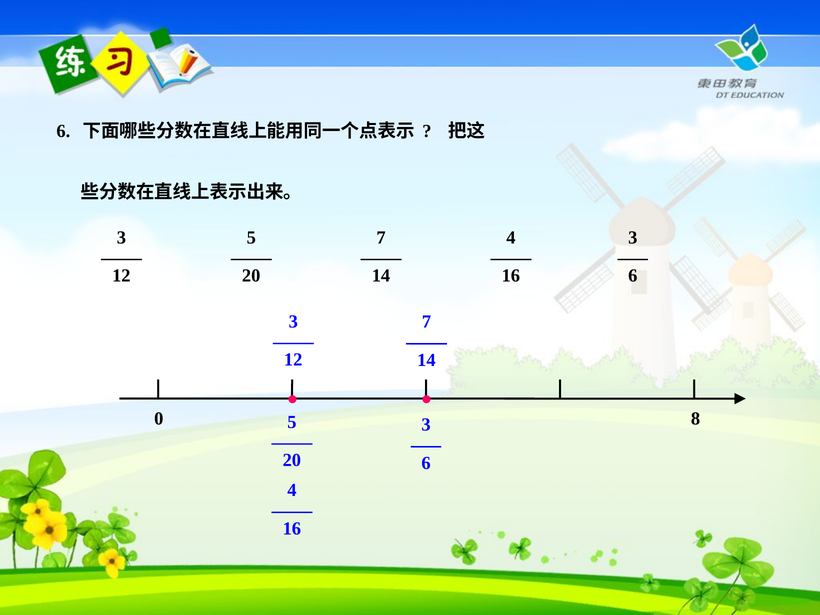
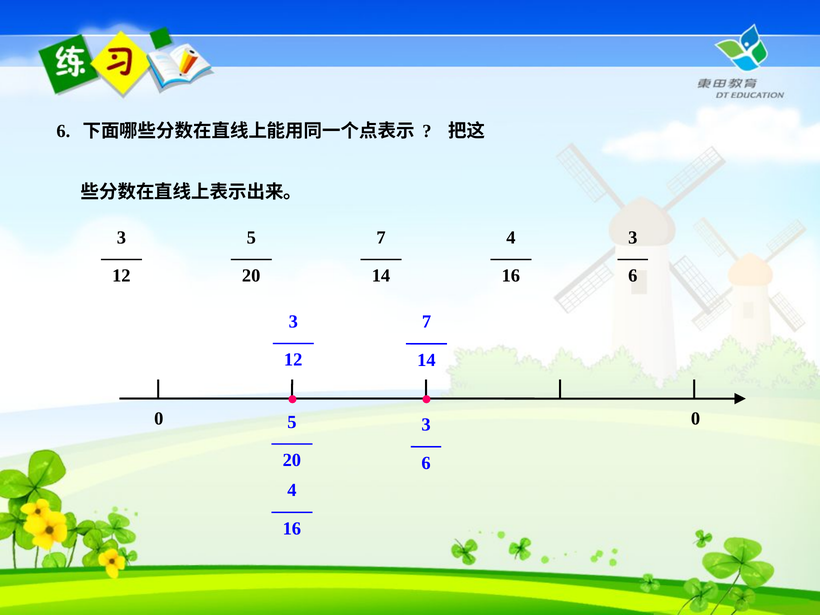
0 8: 8 -> 0
